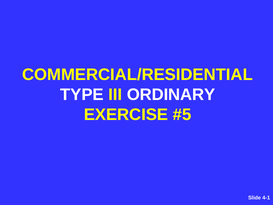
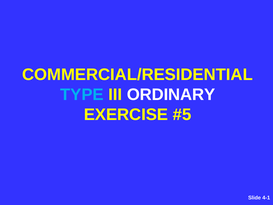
TYPE colour: white -> light blue
